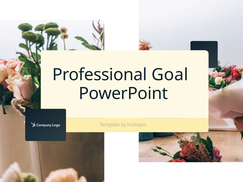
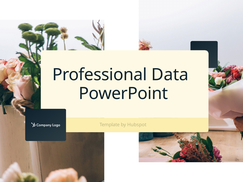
Goal: Goal -> Data
